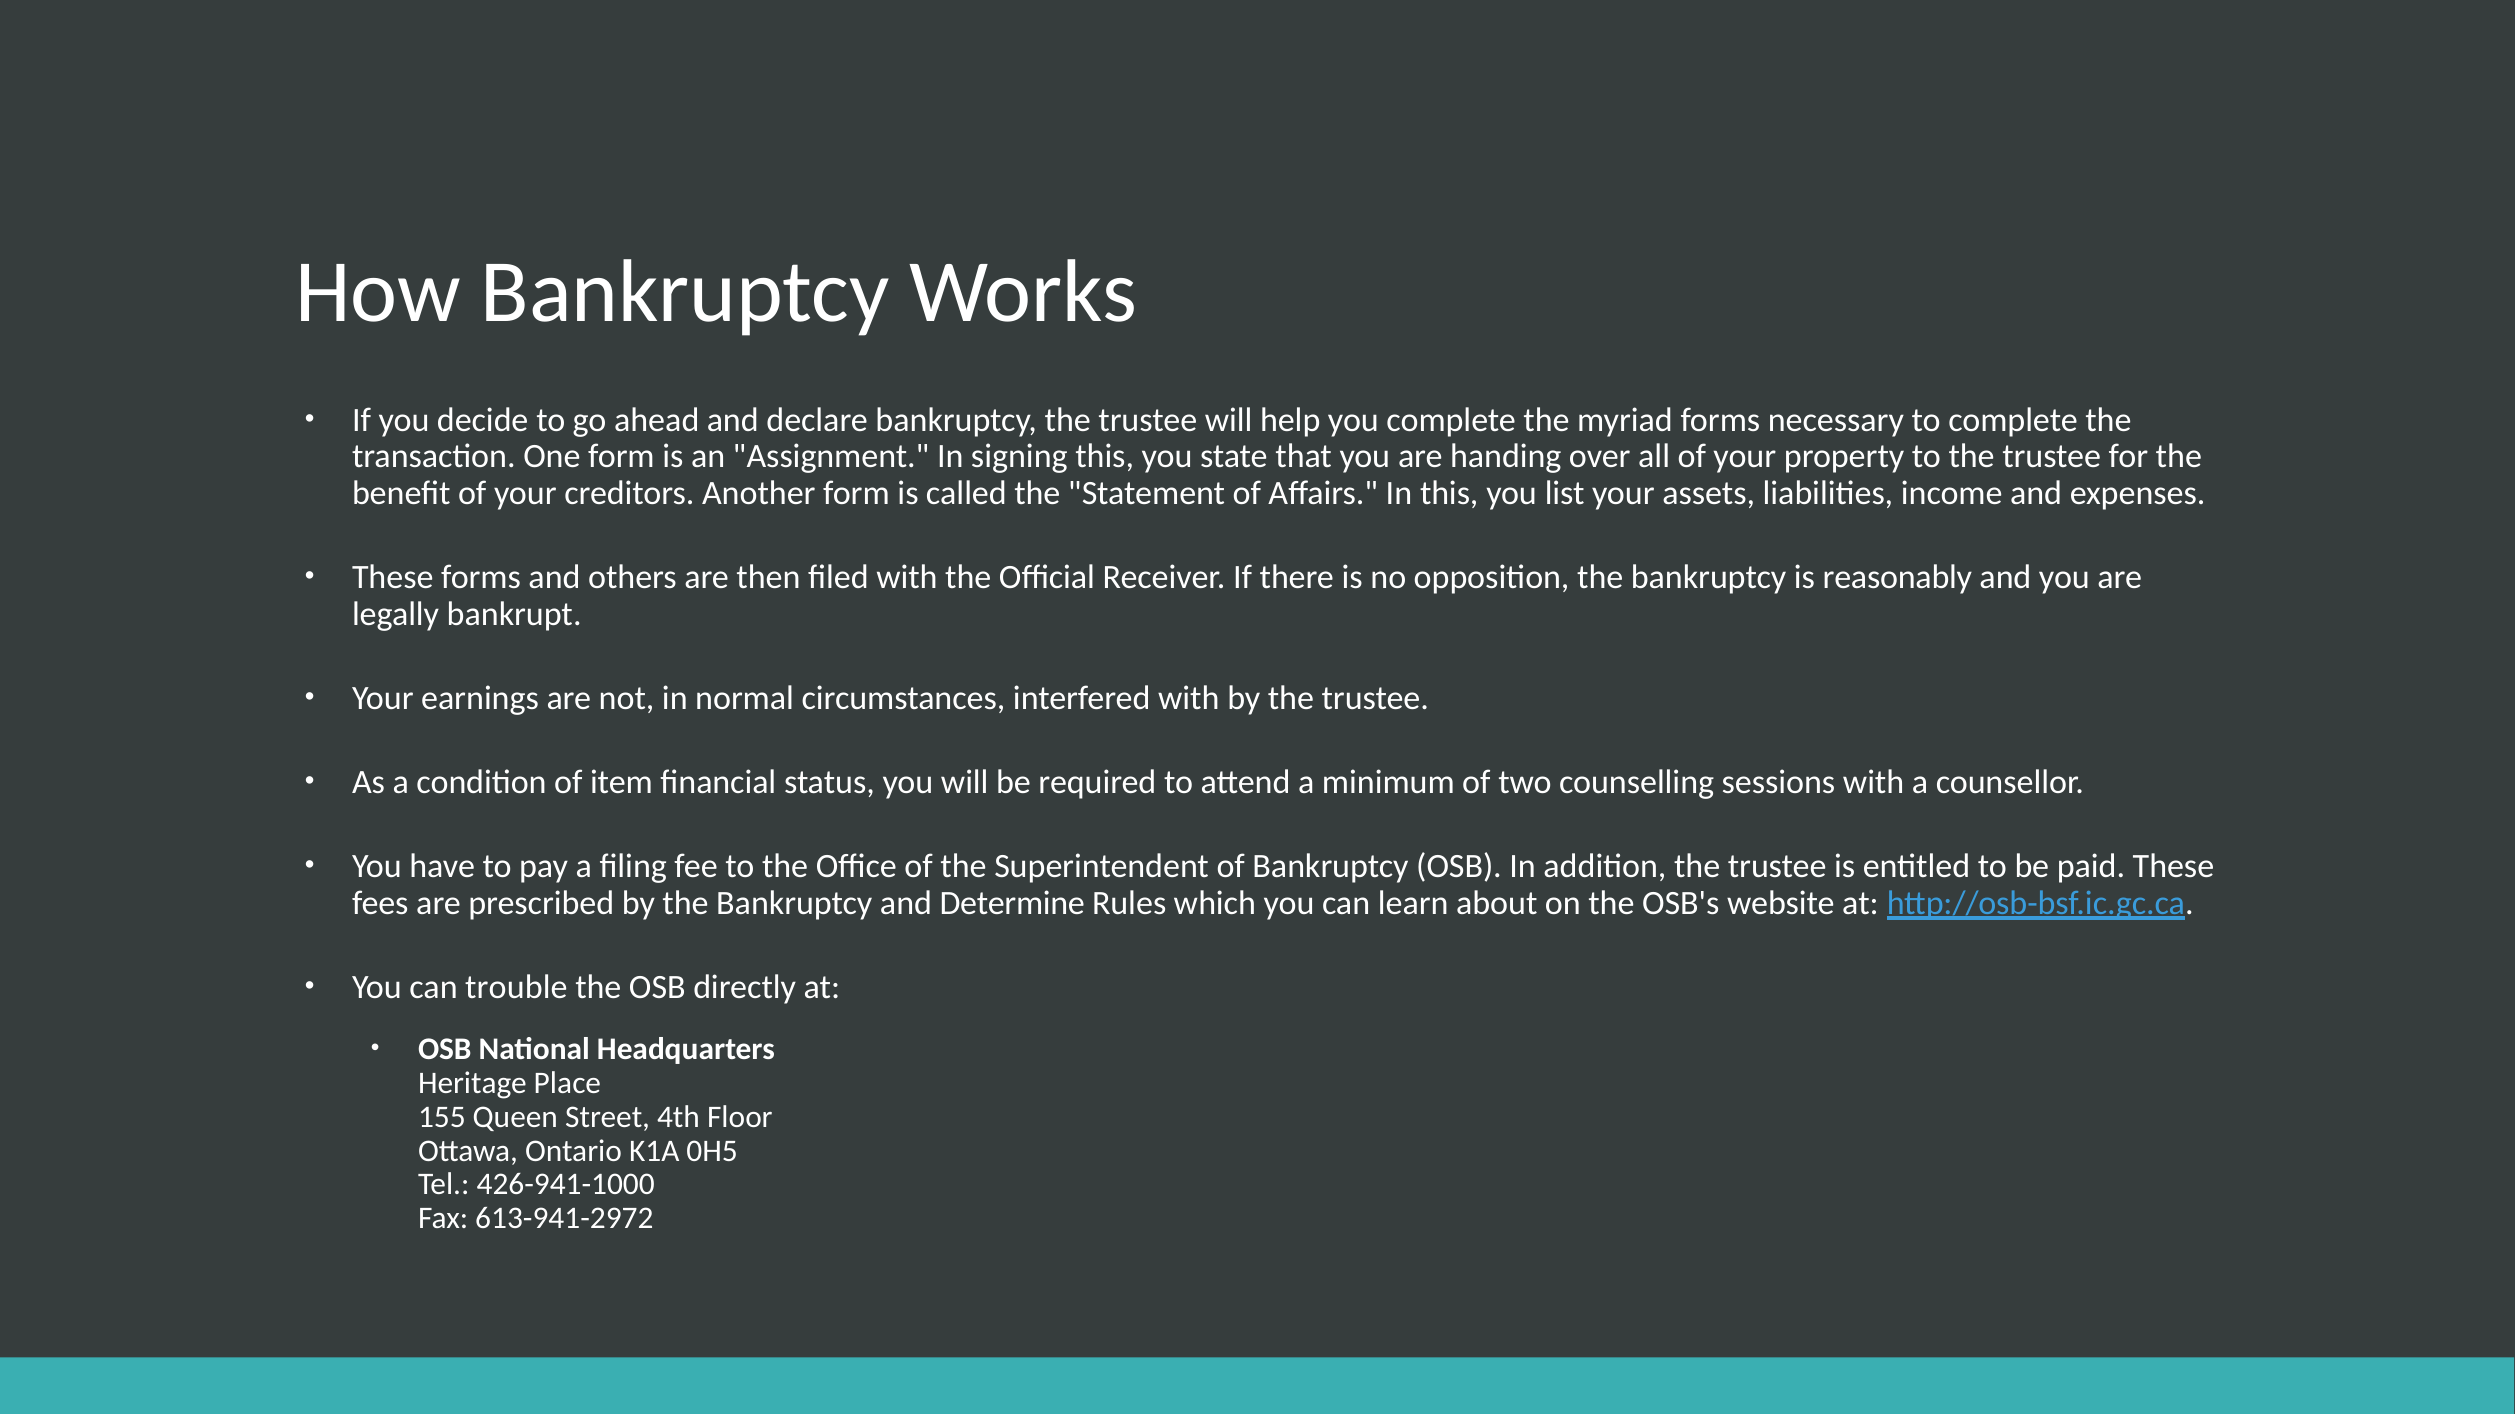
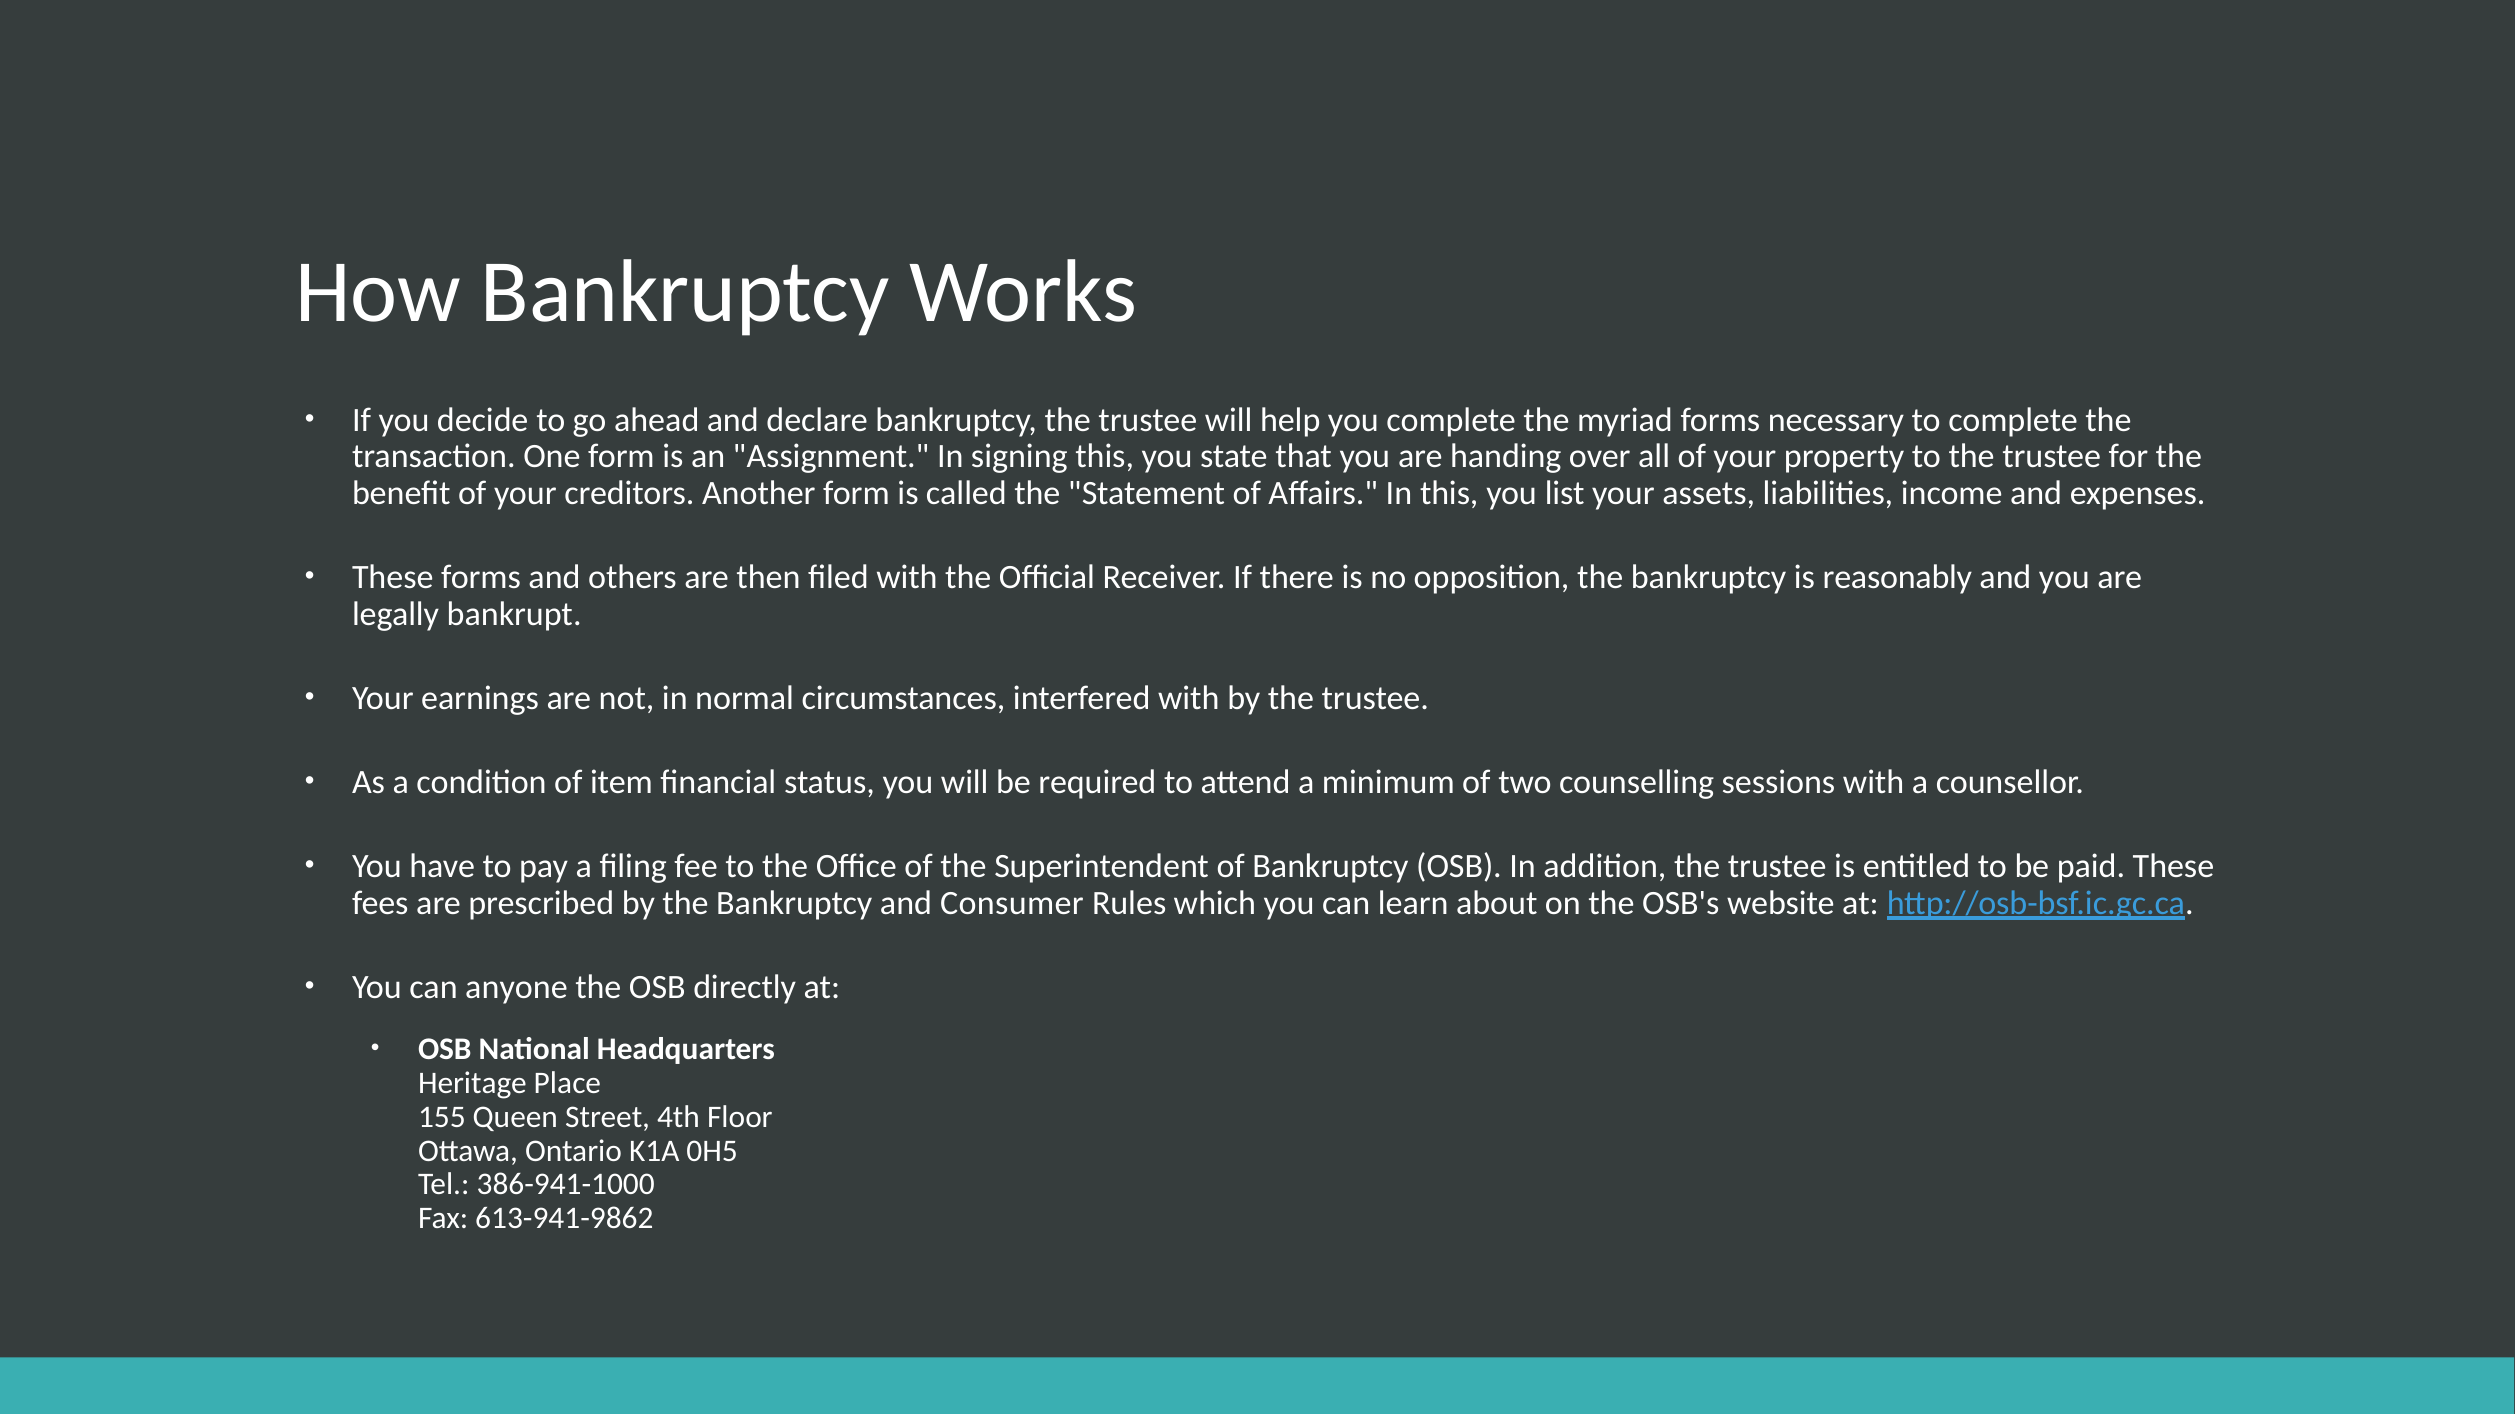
Determine: Determine -> Consumer
trouble: trouble -> anyone
426-941-1000: 426-941-1000 -> 386-941-1000
613-941-2972: 613-941-2972 -> 613-941-9862
